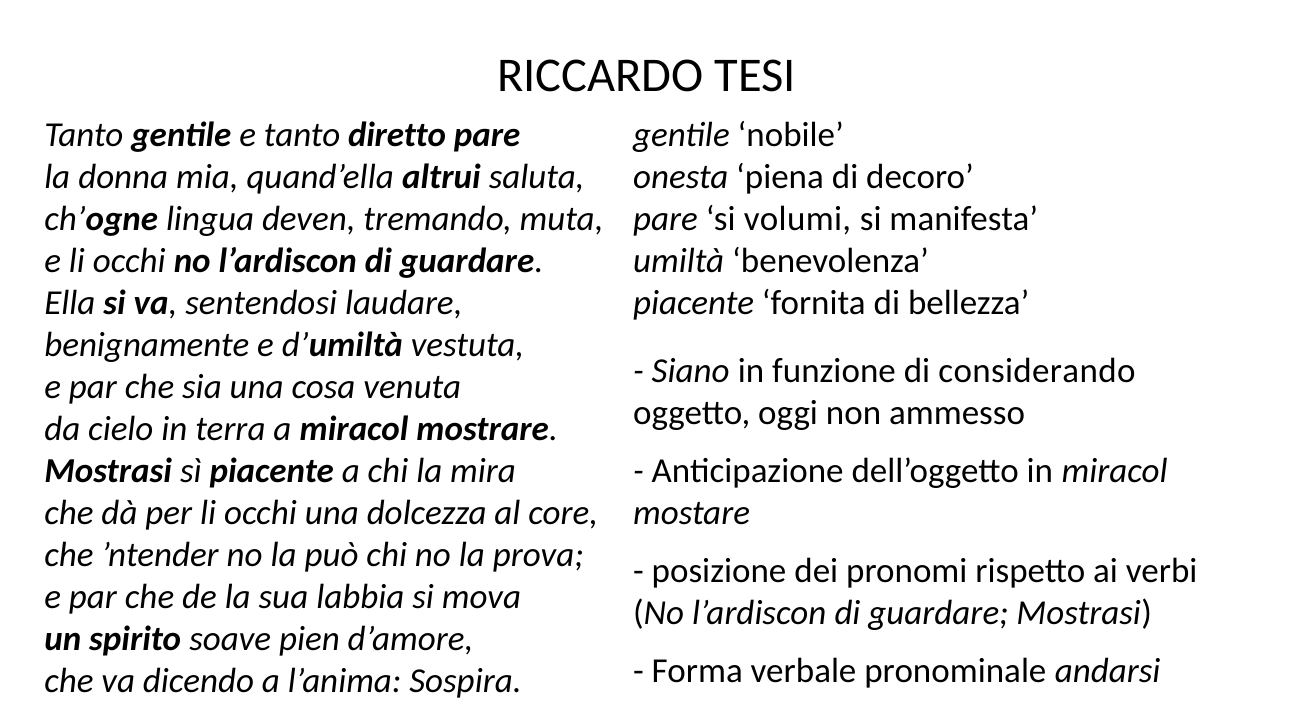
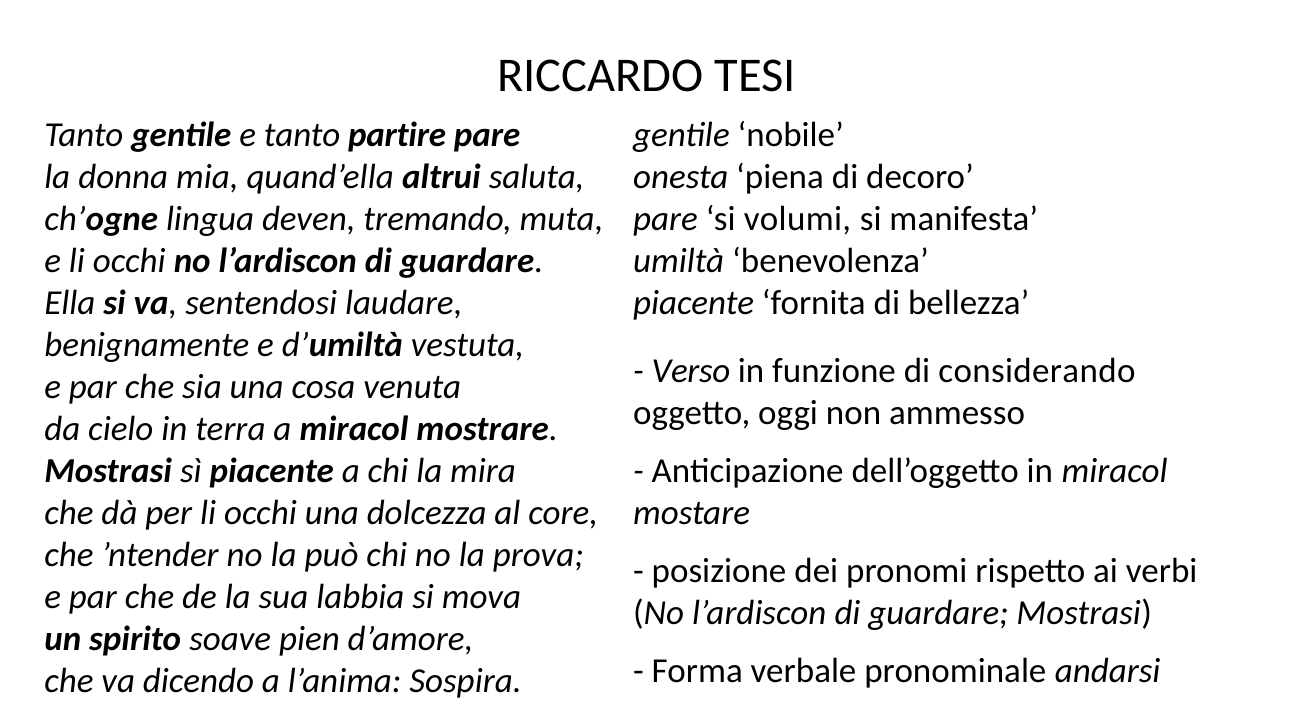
diretto: diretto -> partire
Siano: Siano -> Verso
